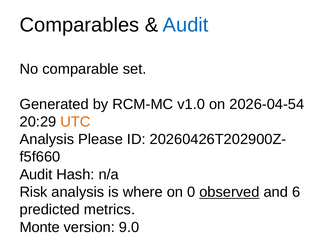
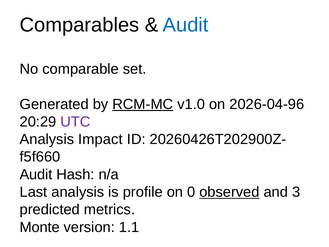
RCM-MC underline: none -> present
2026-04-54: 2026-04-54 -> 2026-04-96
UTC colour: orange -> purple
Please: Please -> Impact
Risk: Risk -> Last
where: where -> profile
6: 6 -> 3
9.0: 9.0 -> 1.1
